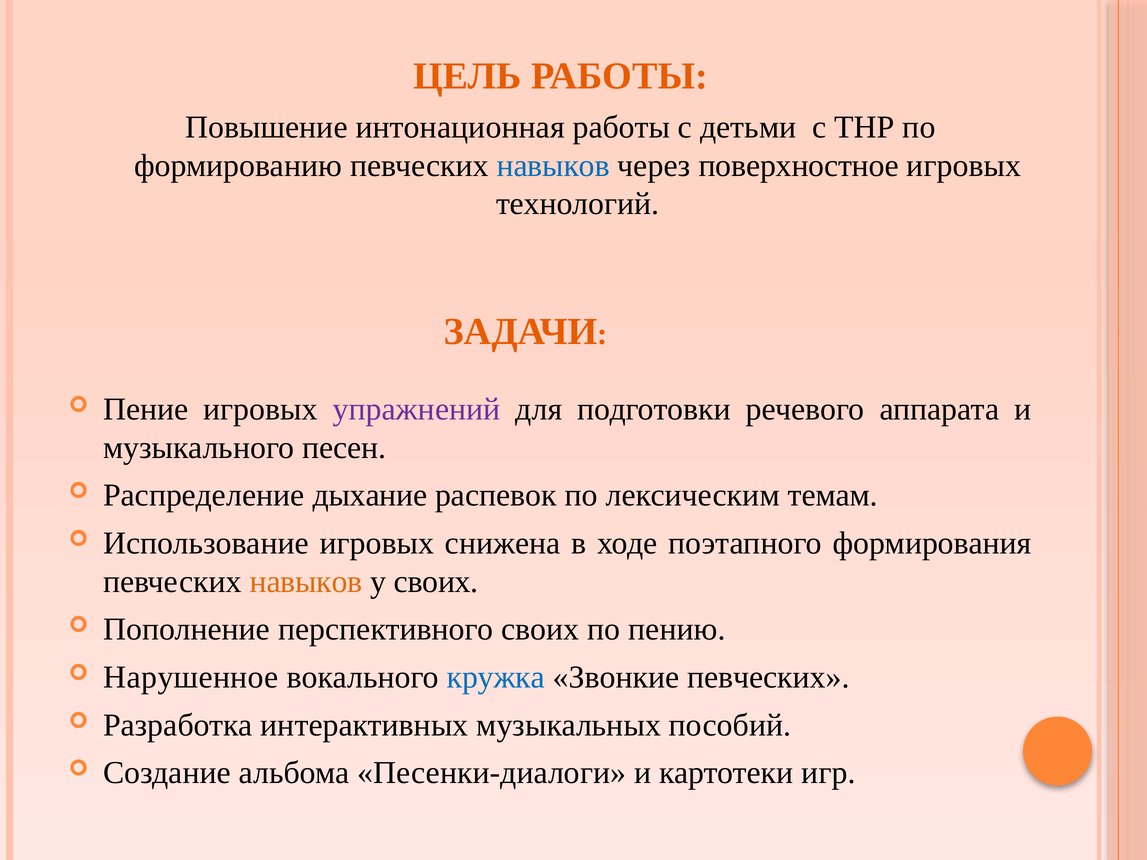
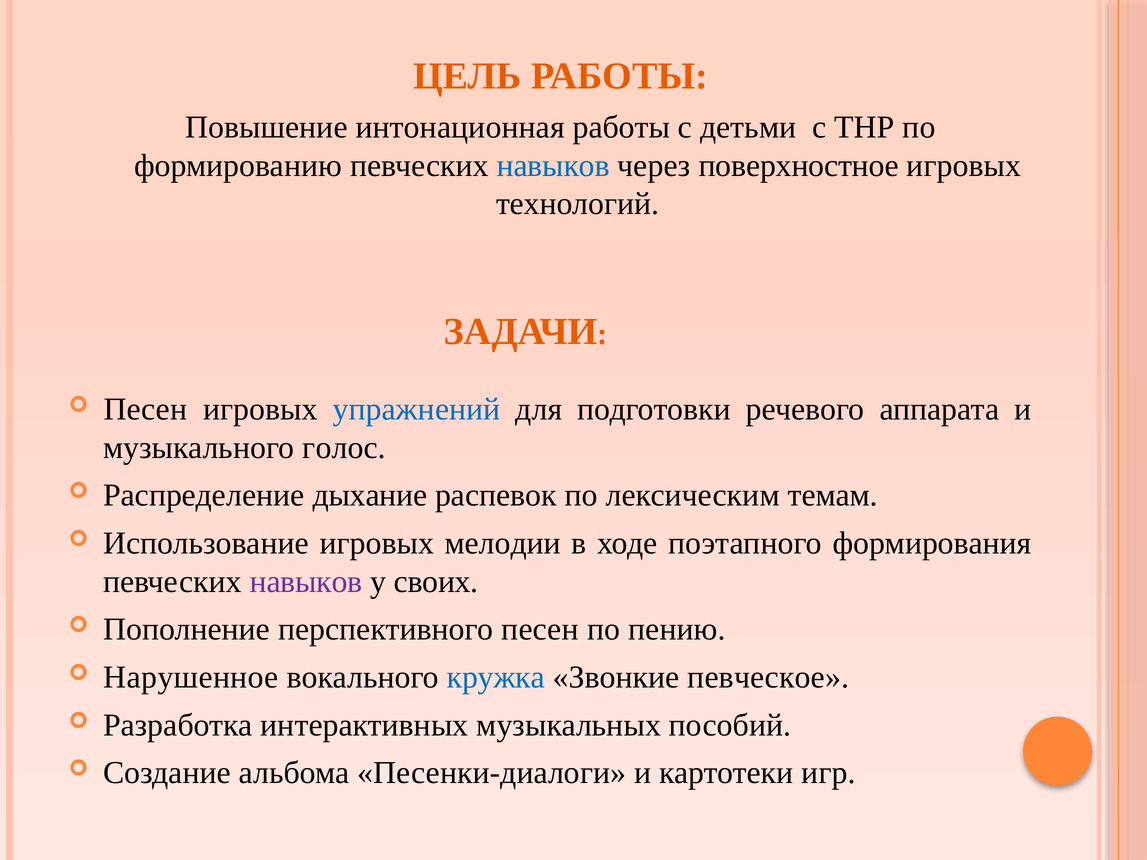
Пение at (146, 409): Пение -> Песен
упражнений colour: purple -> blue
песен: песен -> голос
снижена: снижена -> мелодии
навыков at (306, 582) colour: orange -> purple
перспективного своих: своих -> песен
Звонкие певческих: певческих -> певческое
